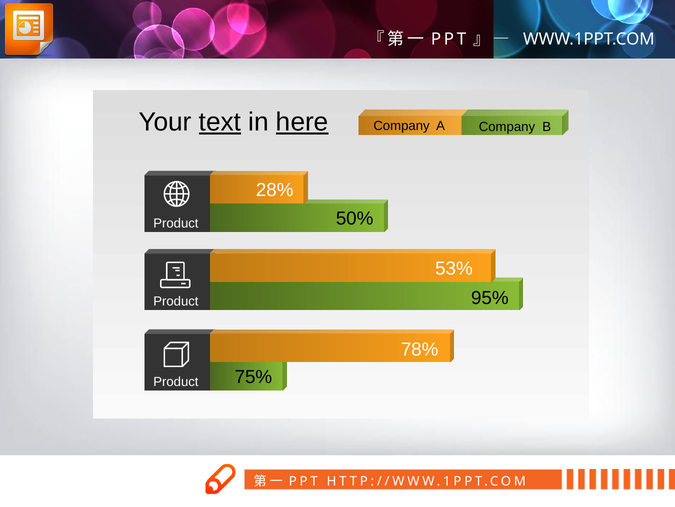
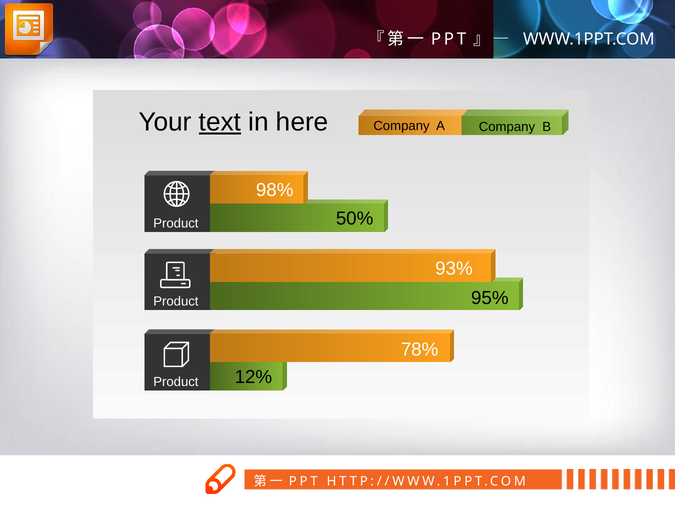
here underline: present -> none
28%: 28% -> 98%
53%: 53% -> 93%
75%: 75% -> 12%
